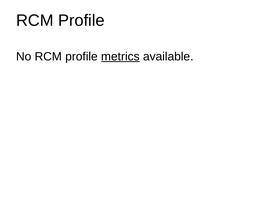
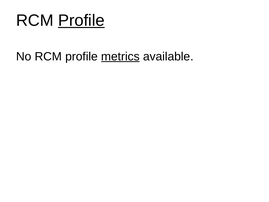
Profile at (81, 20) underline: none -> present
